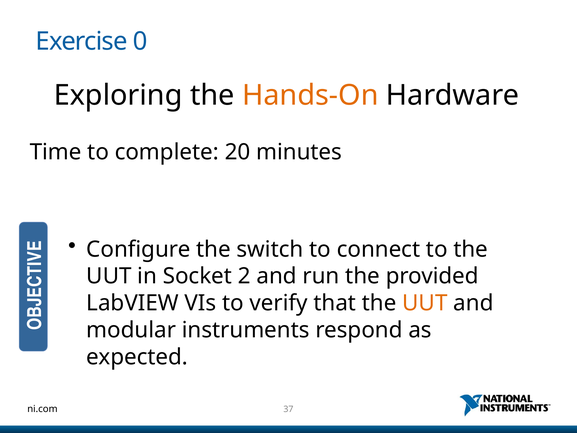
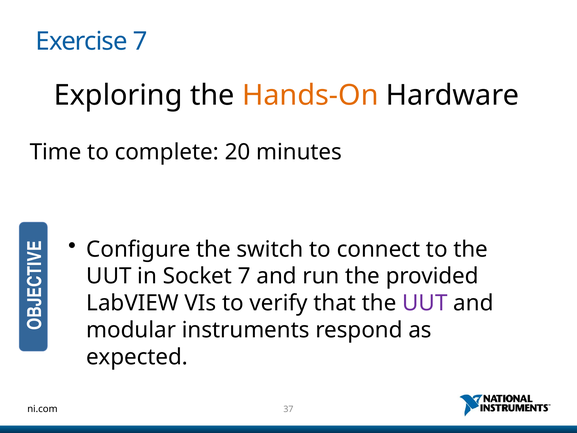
Exercise 0: 0 -> 7
Socket 2: 2 -> 7
UUT at (425, 303) colour: orange -> purple
